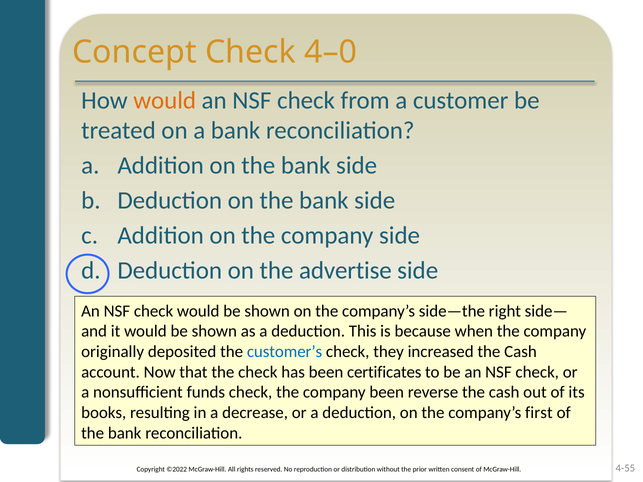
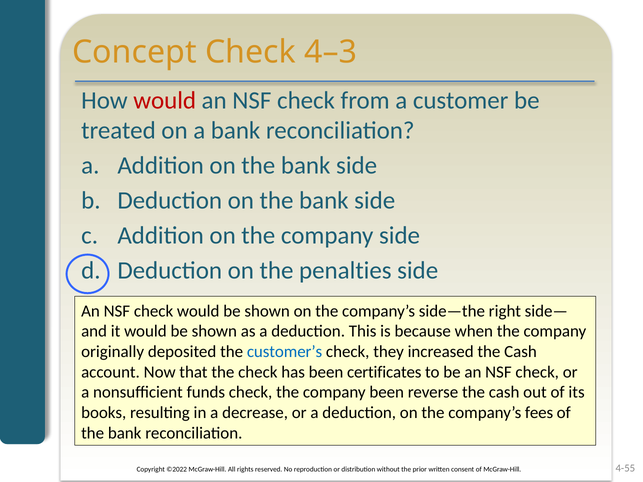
4–0: 4–0 -> 4–3
would at (165, 101) colour: orange -> red
advertise: advertise -> penalties
first: first -> fees
